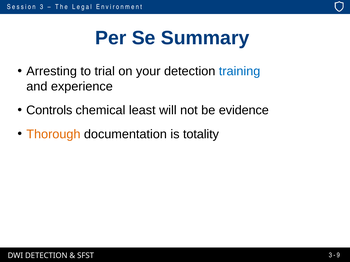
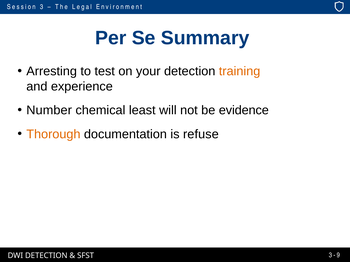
trial: trial -> test
training colour: blue -> orange
Controls: Controls -> Number
totality: totality -> refuse
